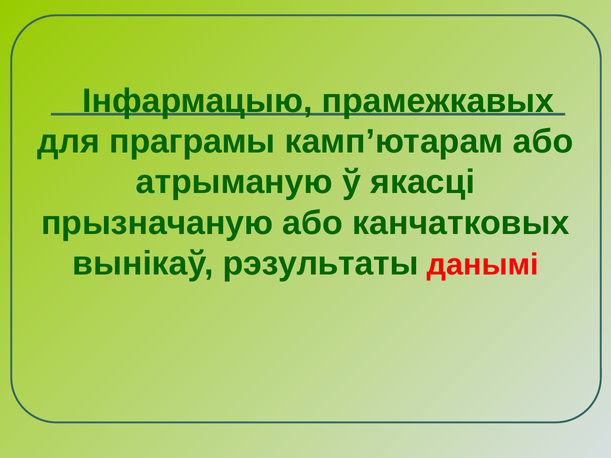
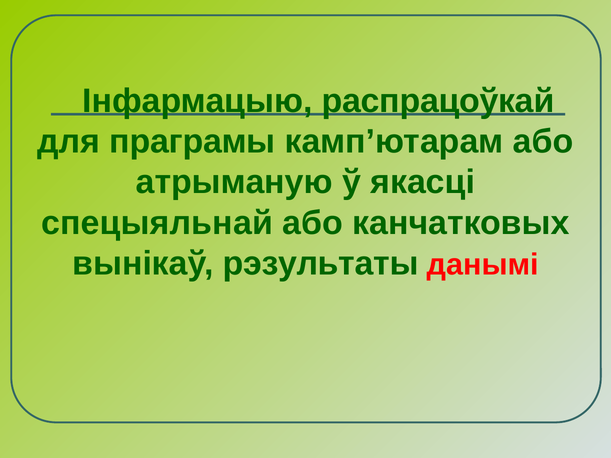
прамежкавых: прамежкавых -> распрацоўкай
прызначаную: прызначаную -> спецыяльнай
